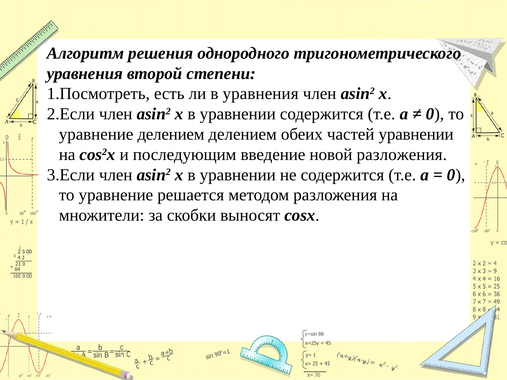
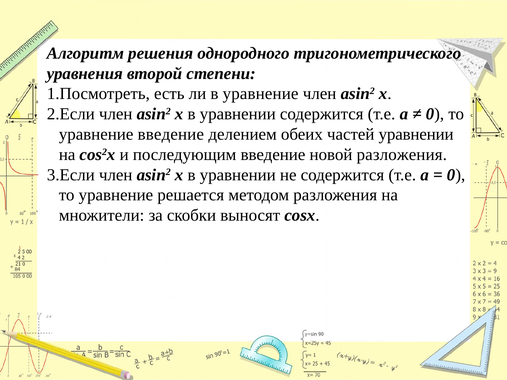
в уравнения: уравнения -> уравнение
уравнение делением: делением -> введение
